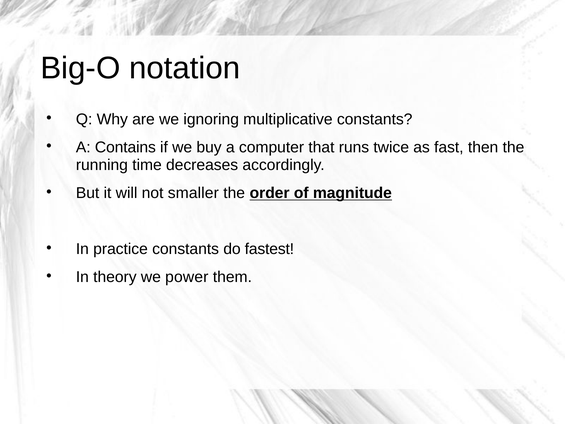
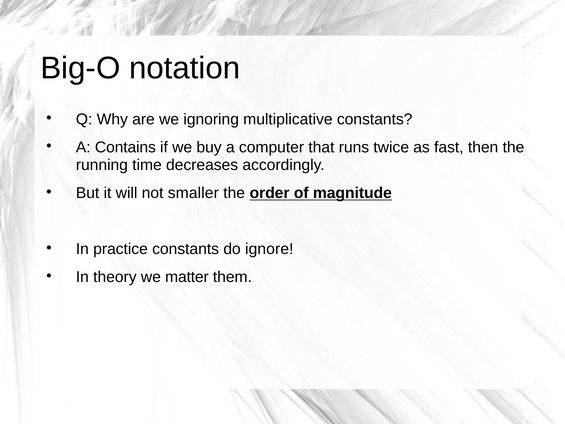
fastest: fastest -> ignore
power: power -> matter
